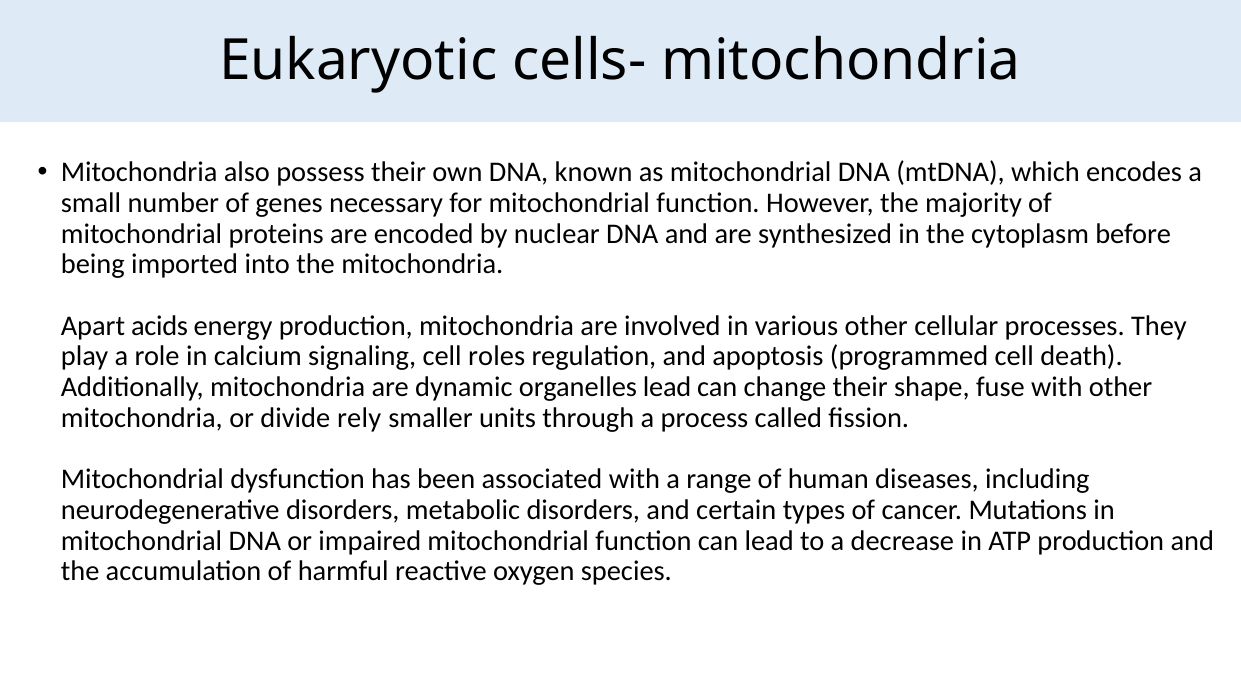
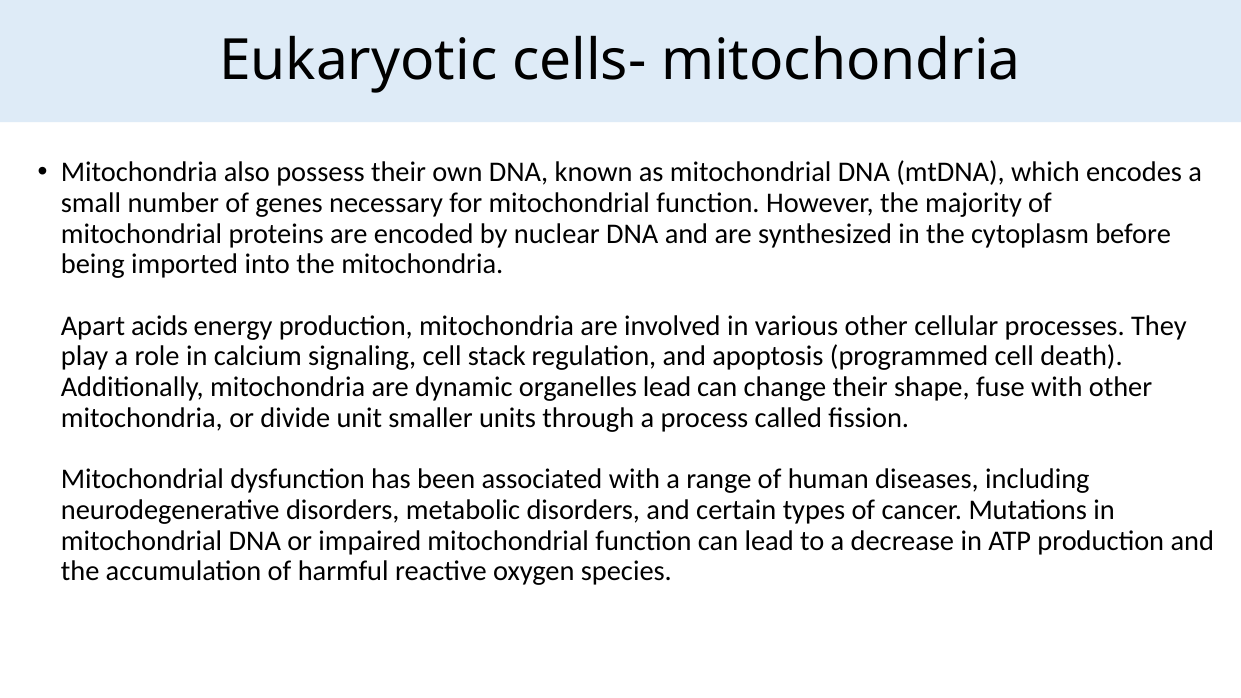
roles: roles -> stack
rely: rely -> unit
